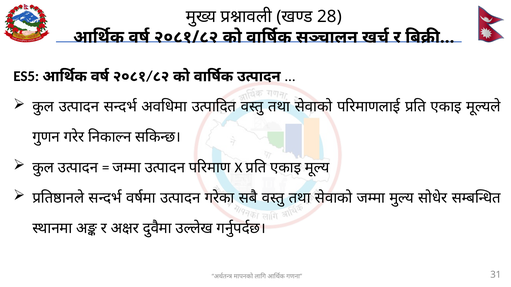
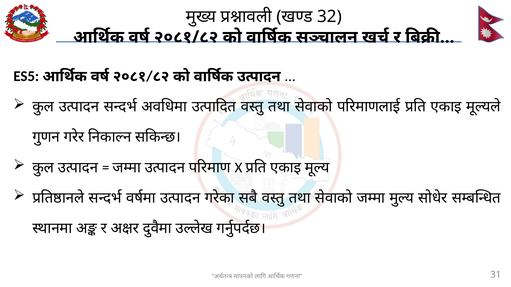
28: 28 -> 32
